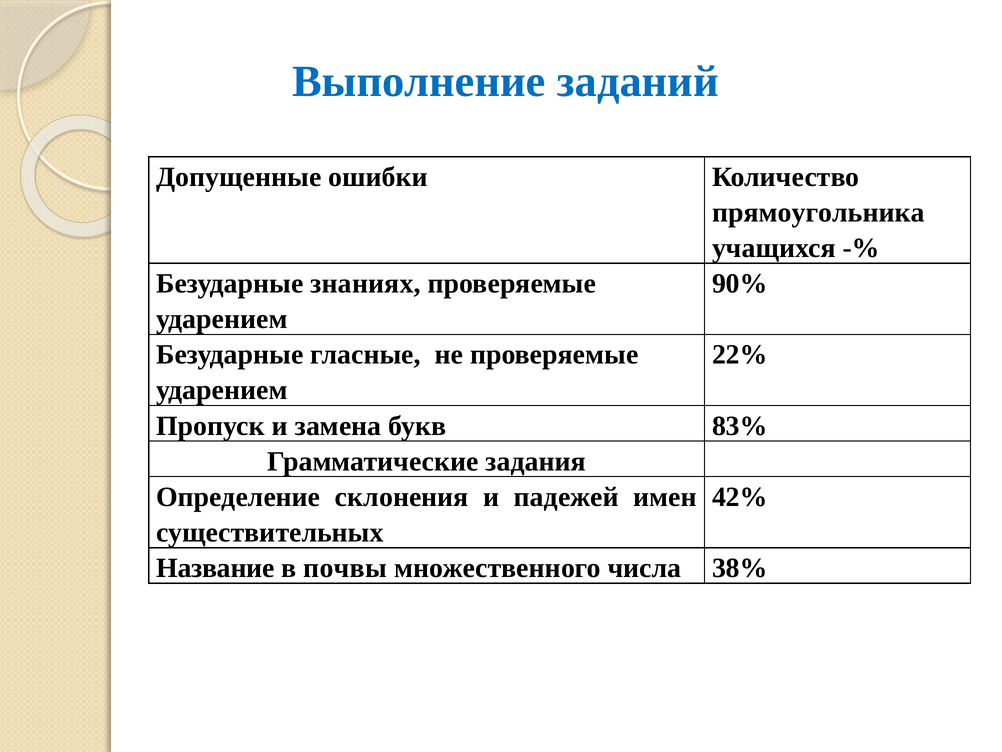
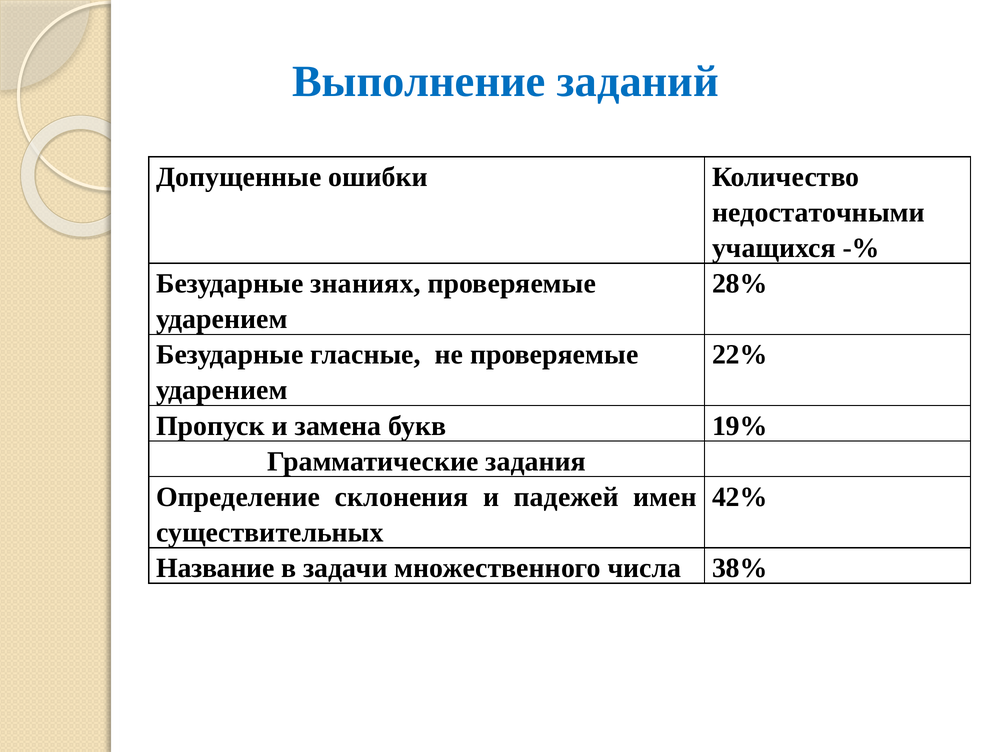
прямоугольника: прямоугольника -> недостаточными
90%: 90% -> 28%
83%: 83% -> 19%
почвы: почвы -> задачи
